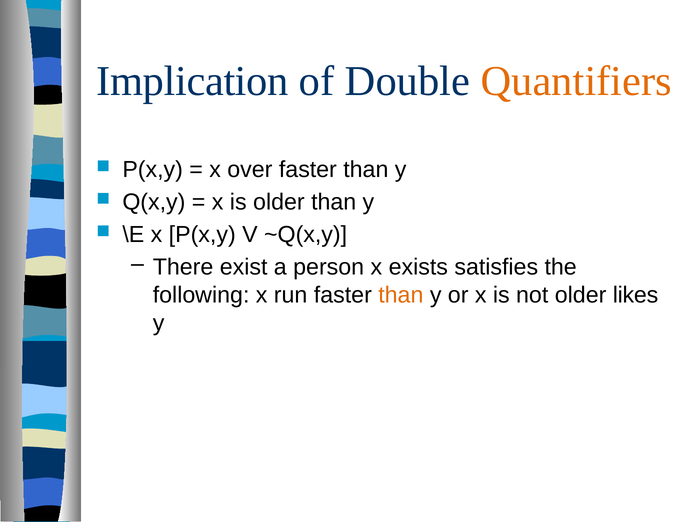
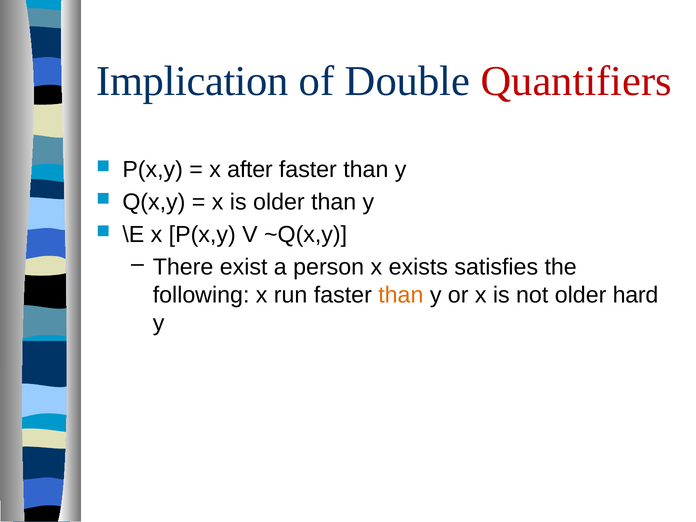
Quantifiers colour: orange -> red
over: over -> after
likes: likes -> hard
